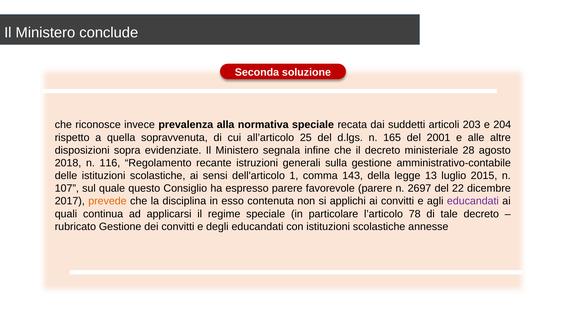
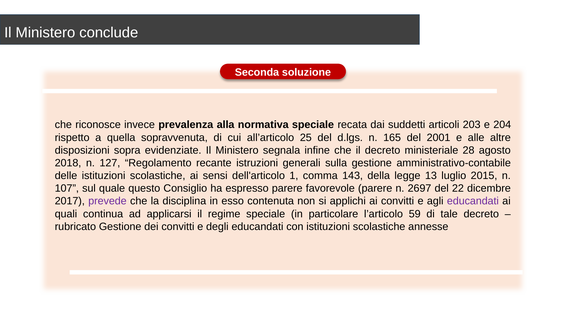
116: 116 -> 127
prevede colour: orange -> purple
78: 78 -> 59
